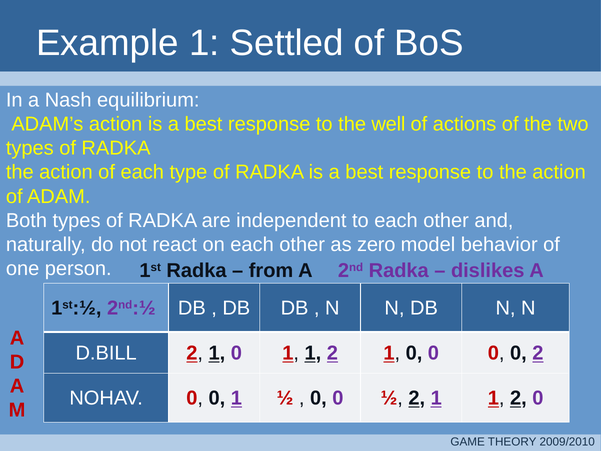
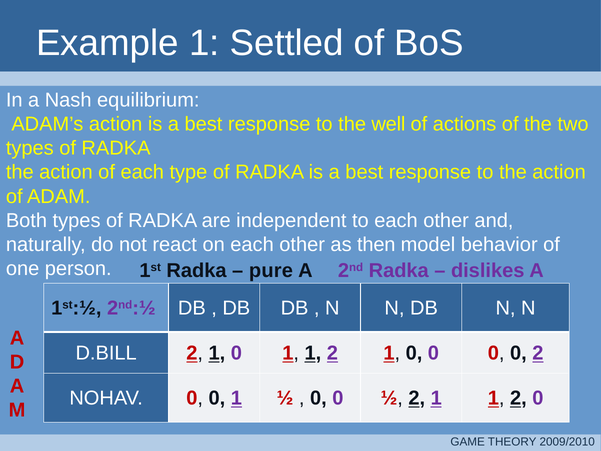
zero: zero -> then
from: from -> pure
